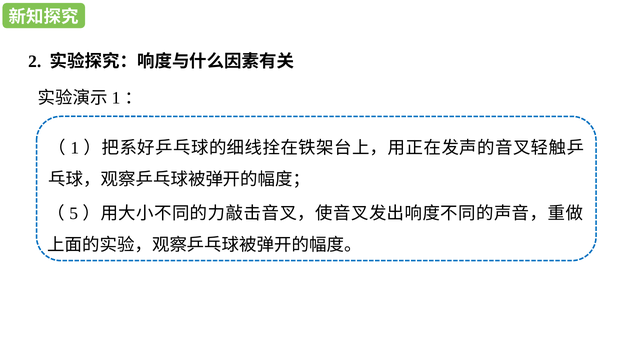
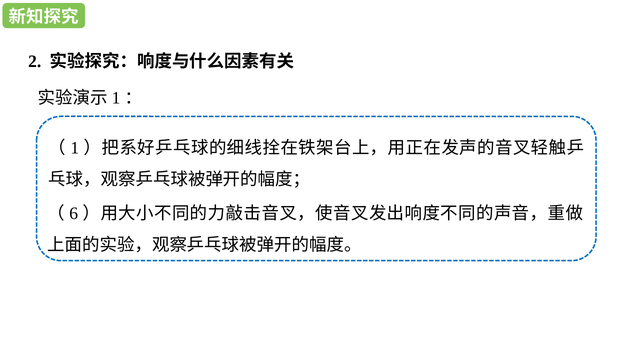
5: 5 -> 6
